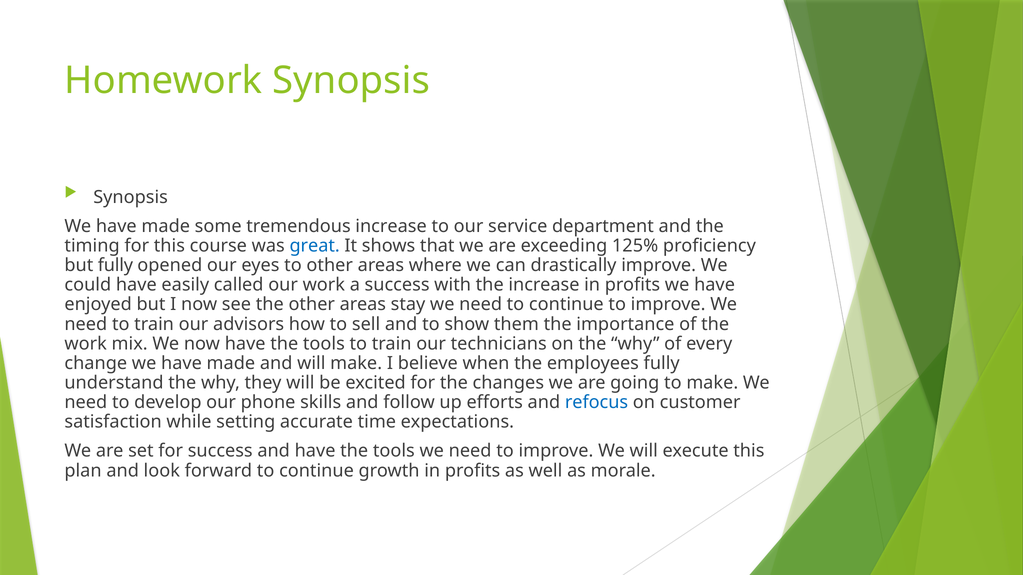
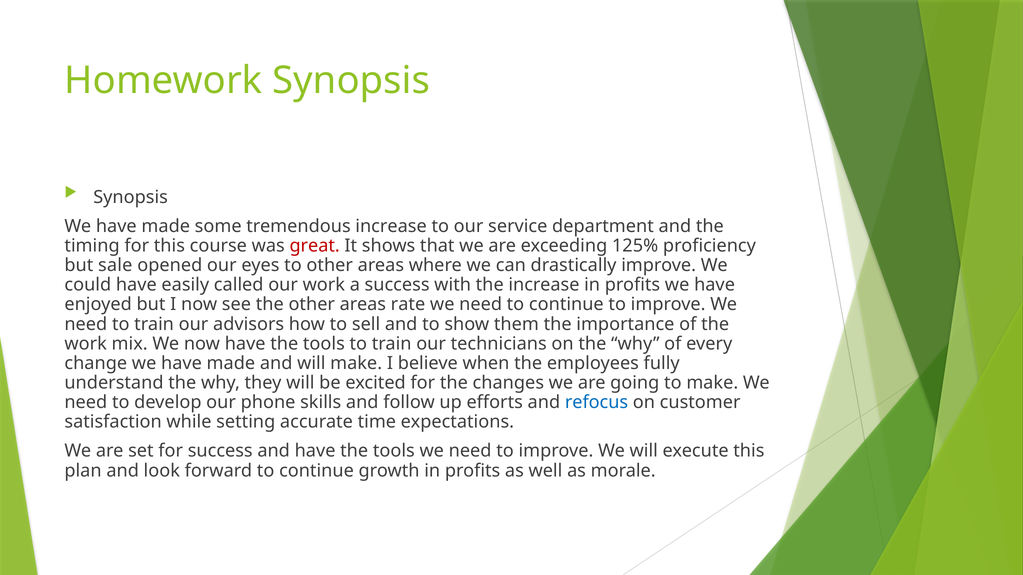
great colour: blue -> red
but fully: fully -> sale
stay: stay -> rate
